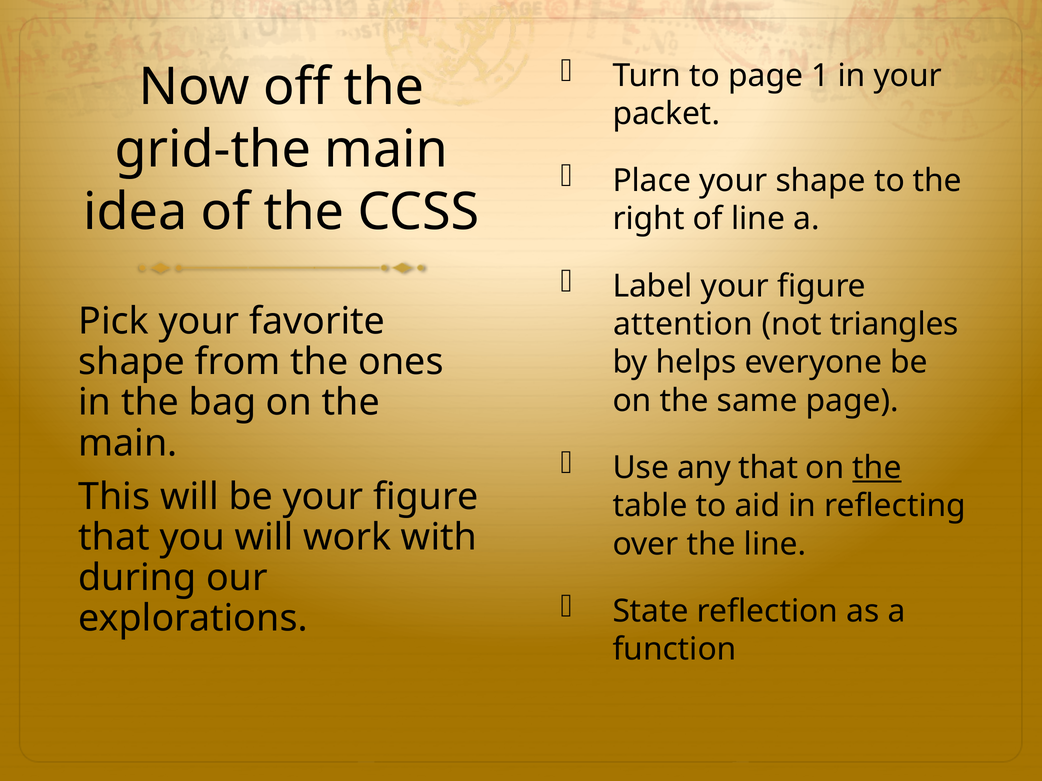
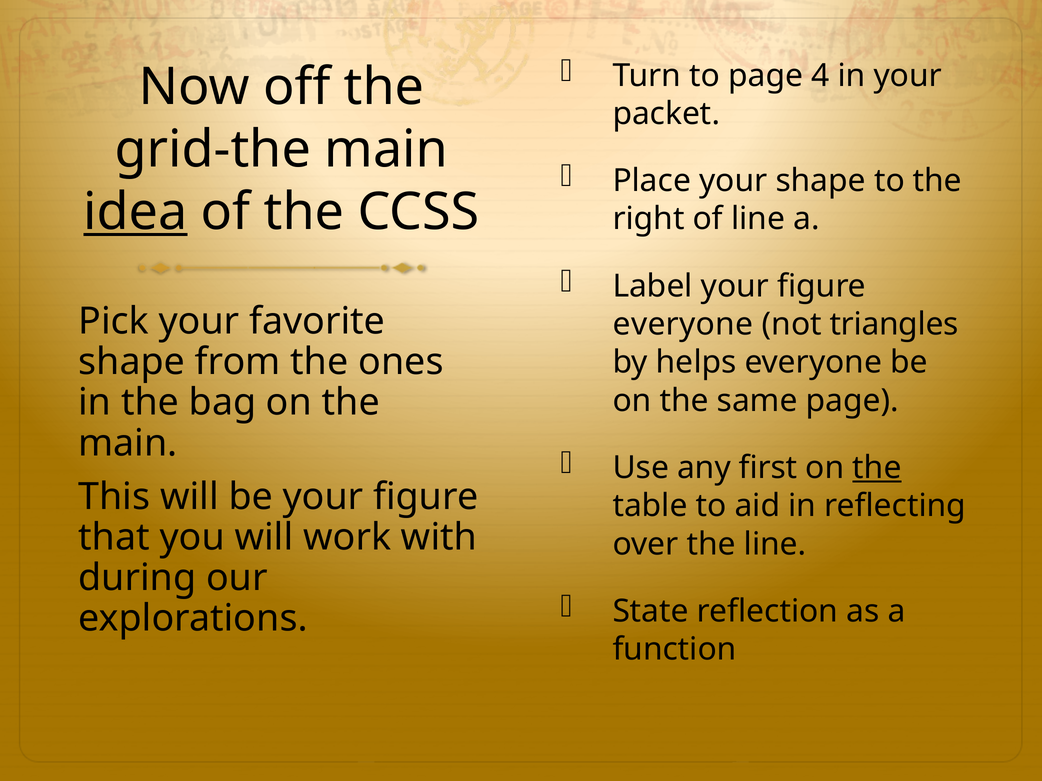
1: 1 -> 4
idea underline: none -> present
attention at (683, 324): attention -> everyone
any that: that -> first
